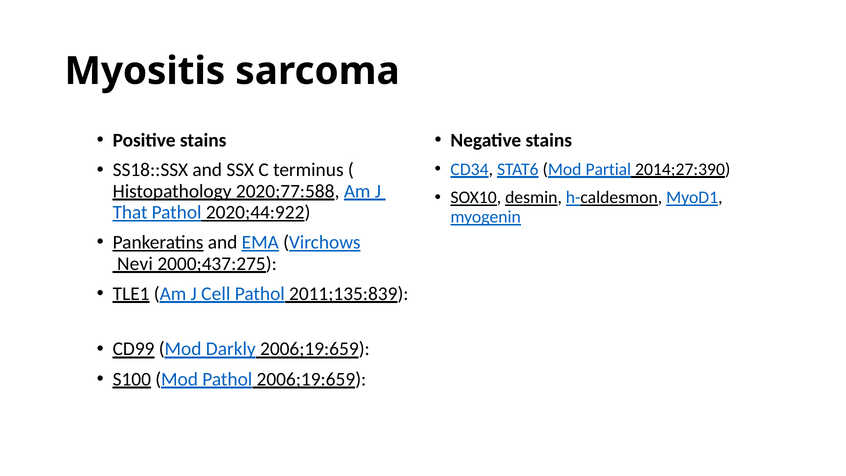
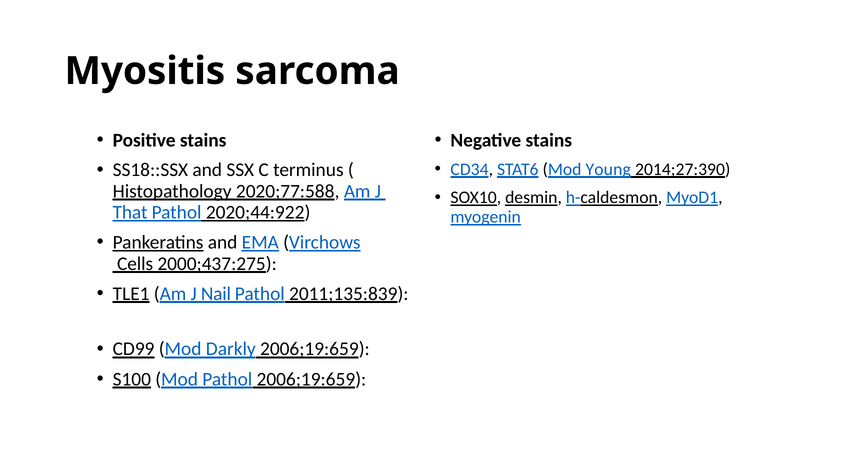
Partial: Partial -> Young
Nevi: Nevi -> Cells
Cell: Cell -> Nail
